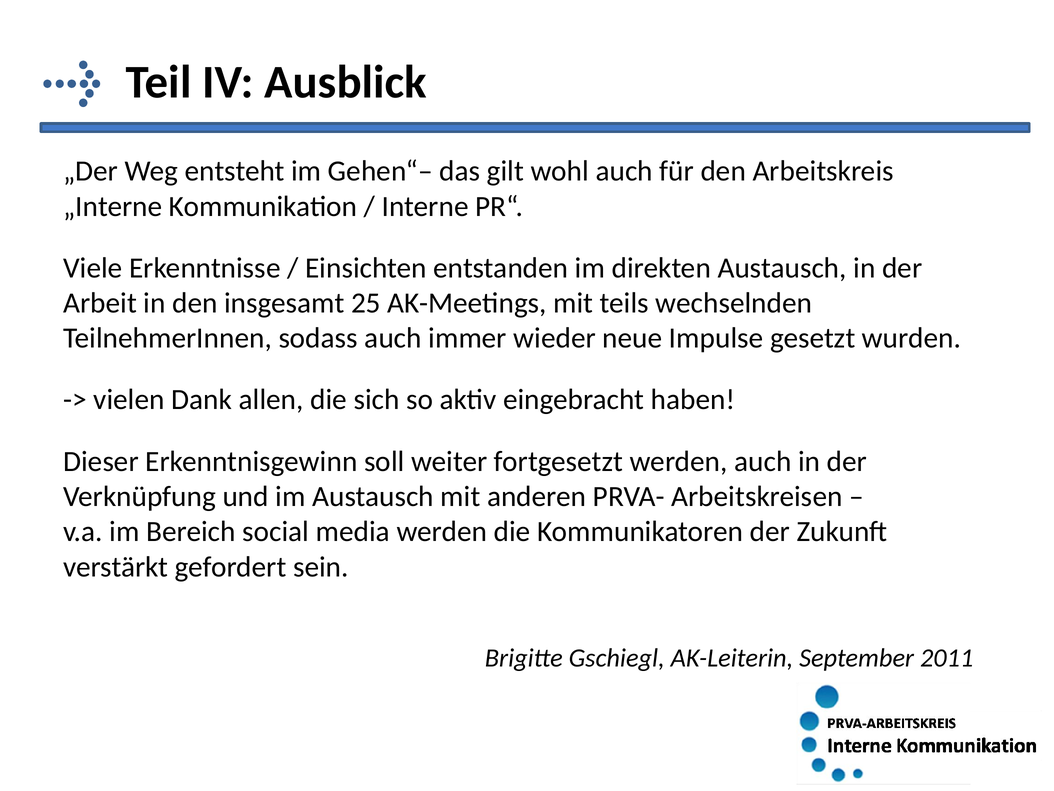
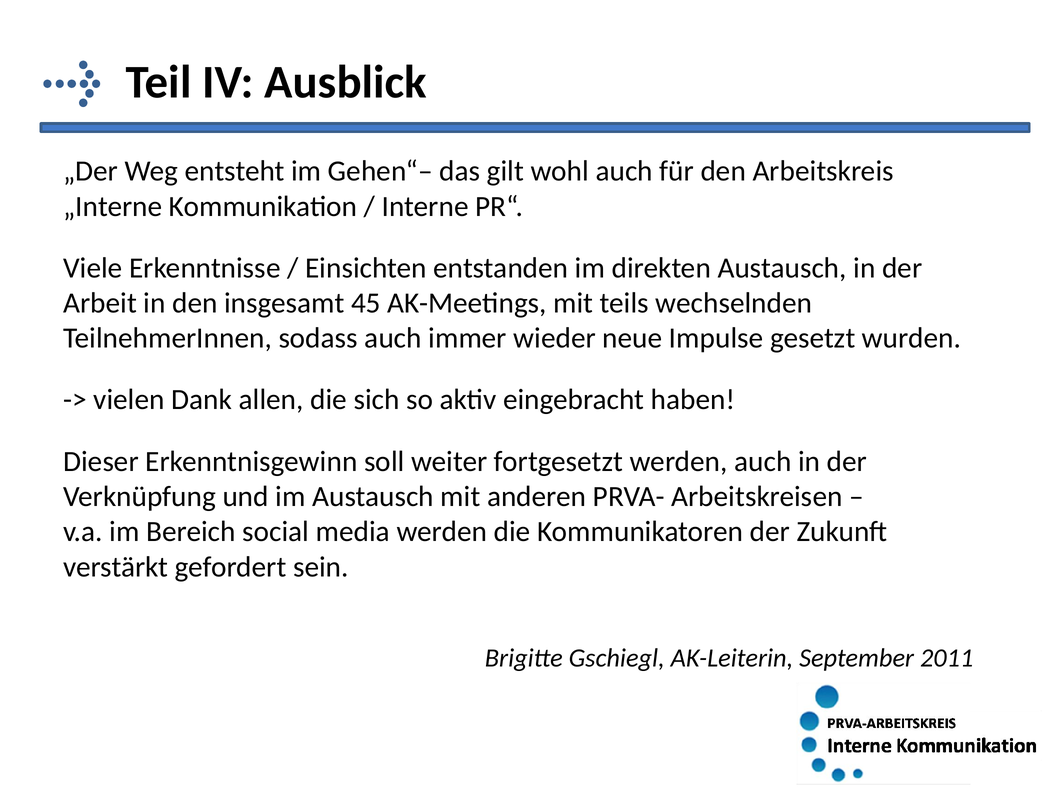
25: 25 -> 45
